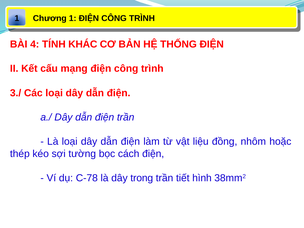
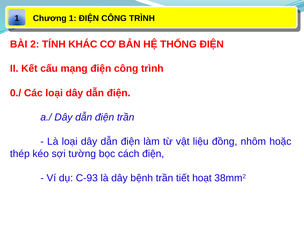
4: 4 -> 2
3./: 3./ -> 0./
C-78: C-78 -> C-93
trong: trong -> bệnh
hình: hình -> hoạt
